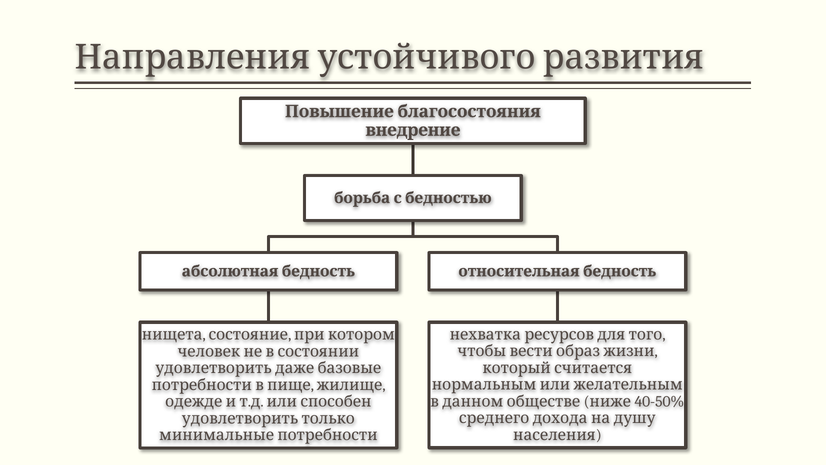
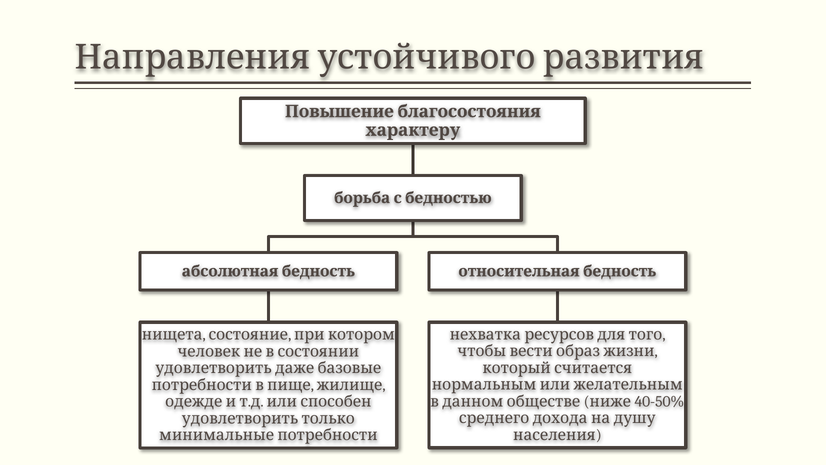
внедрение: внедрение -> характеру
